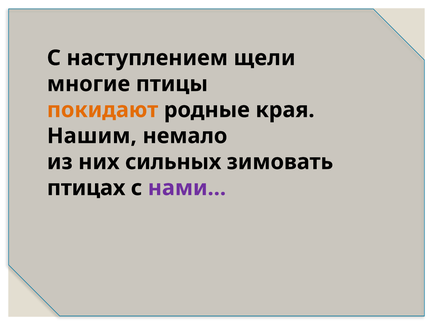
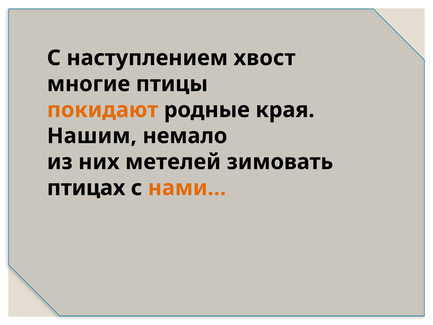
щели: щели -> хвост
сильных: сильных -> метелей
нами… colour: purple -> orange
